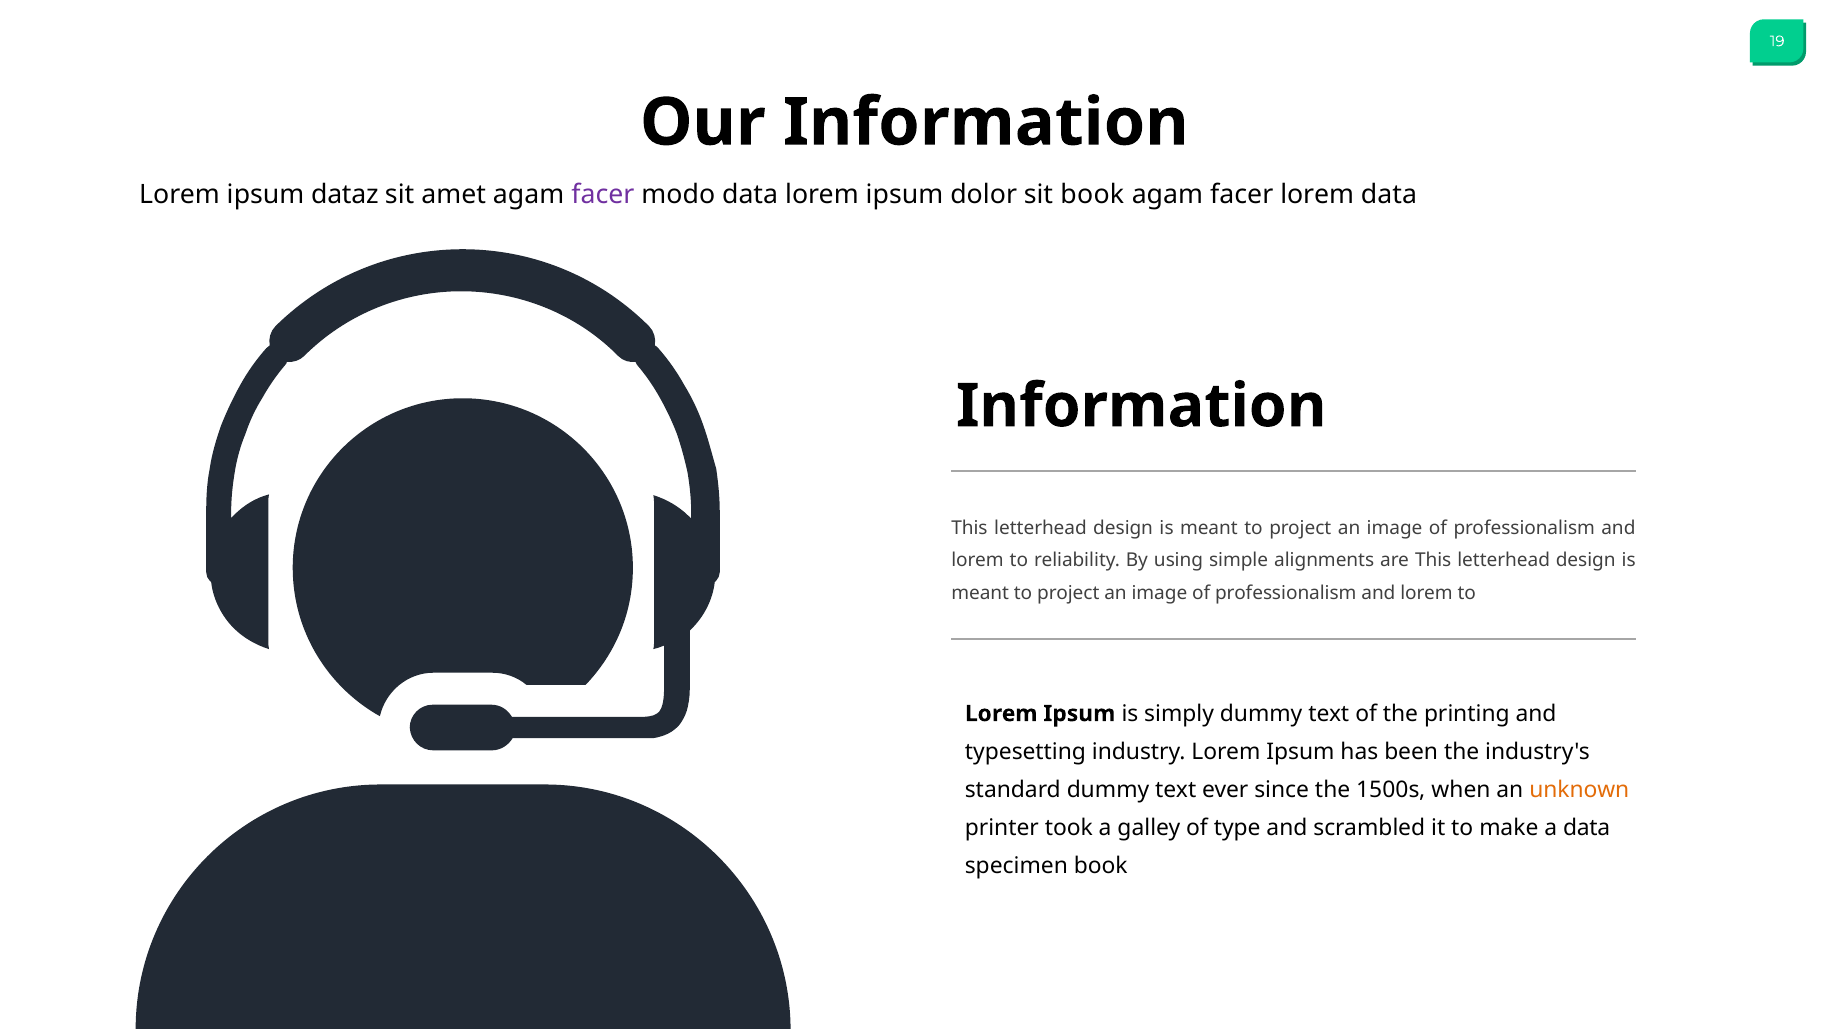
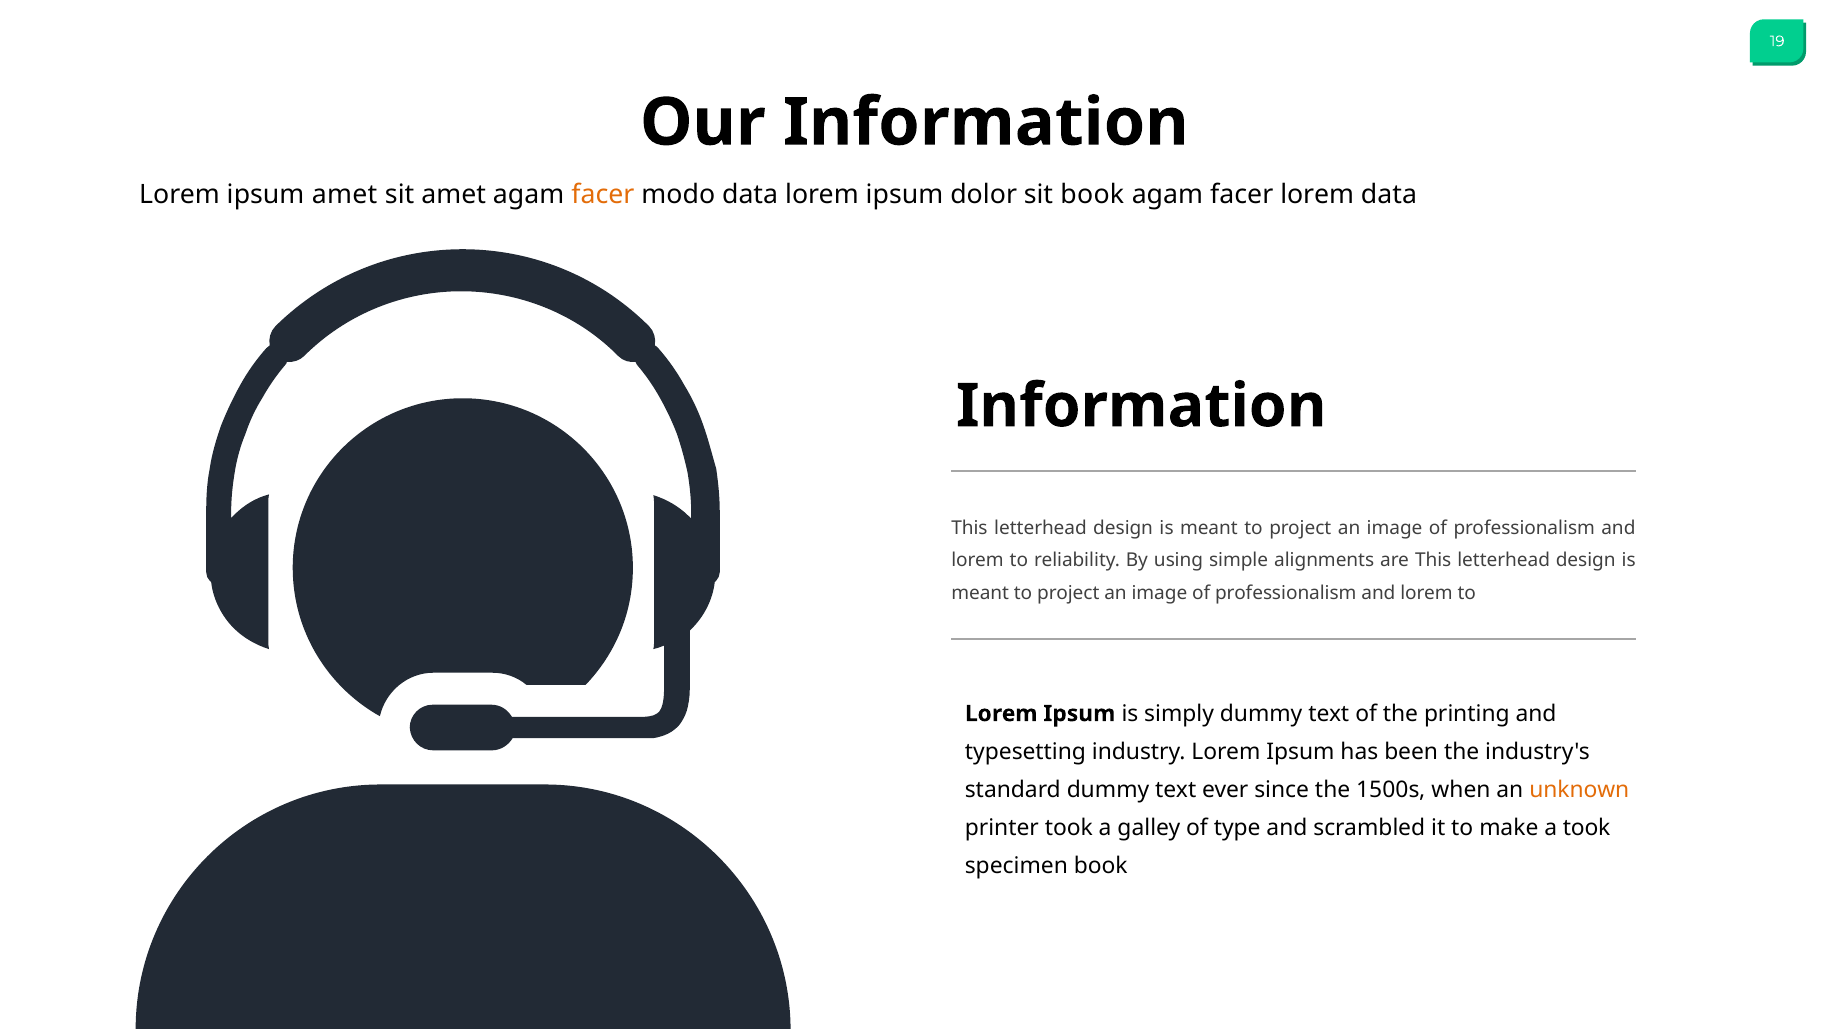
ipsum dataz: dataz -> amet
facer at (603, 195) colour: purple -> orange
a data: data -> took
